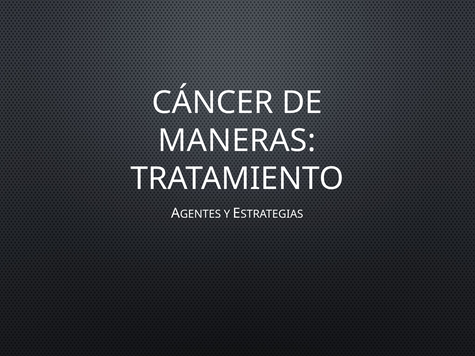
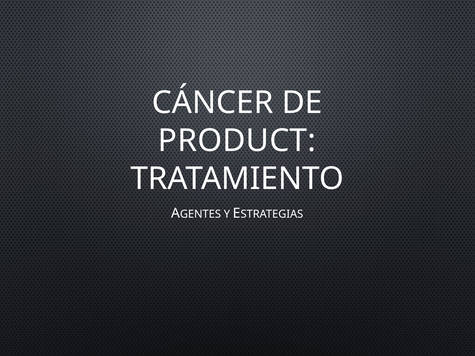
MANERAS: MANERAS -> PRODUCT
